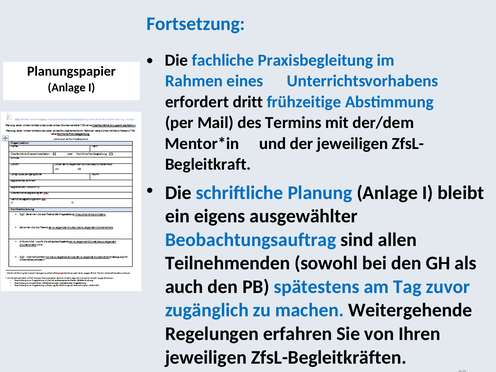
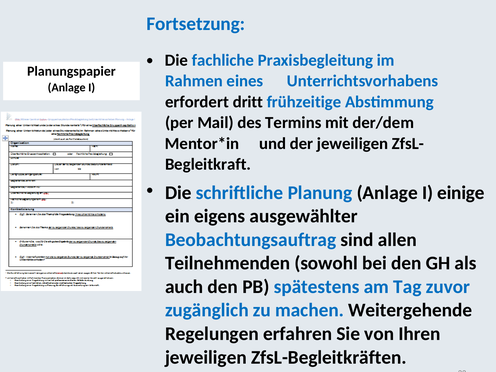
bleibt: bleibt -> einige
